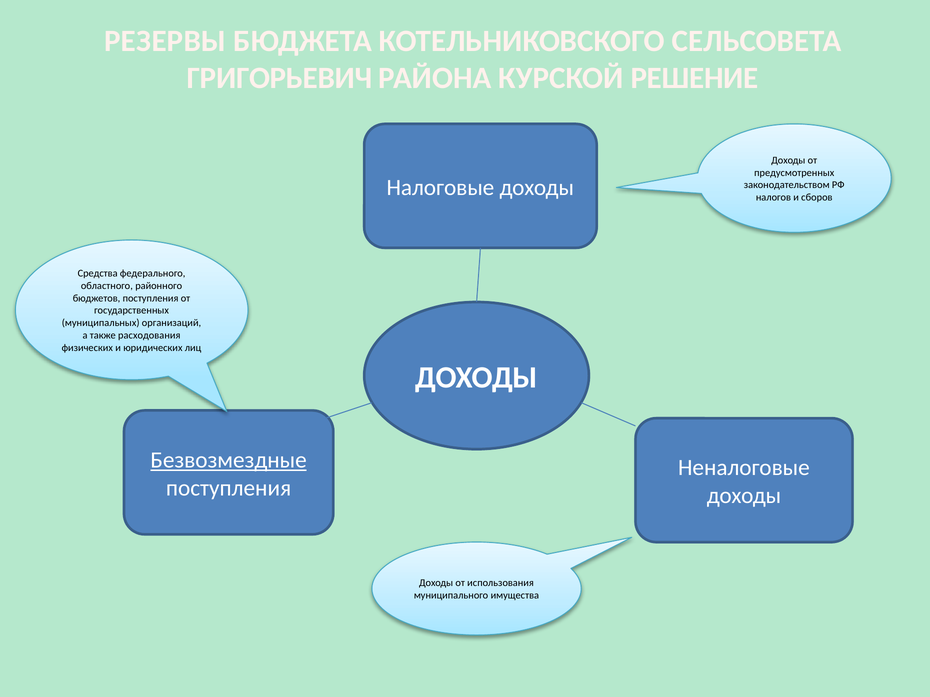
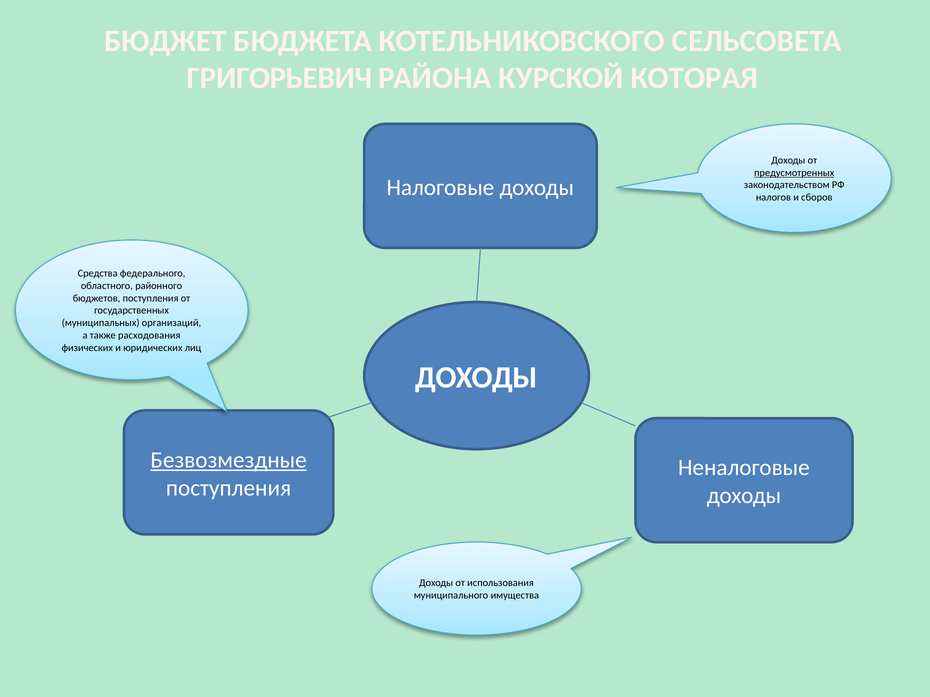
РЕЗЕРВЫ: РЕЗЕРВЫ -> БЮДЖЕТ
РЕШЕНИЕ: РЕШЕНИЕ -> КОТОРАЯ
предусмотренных underline: none -> present
